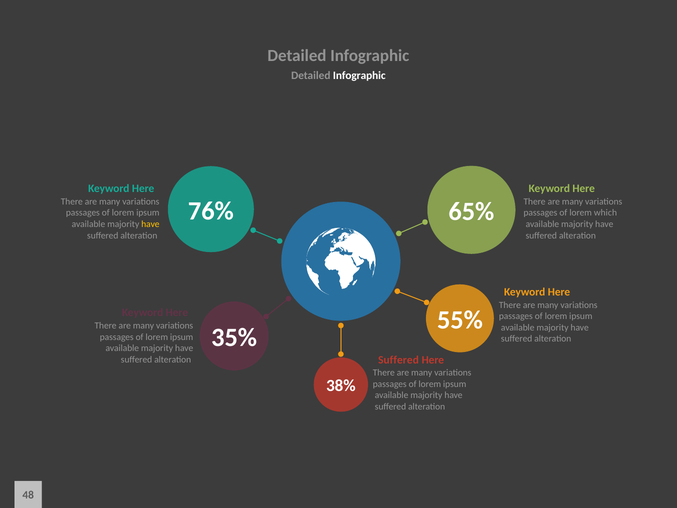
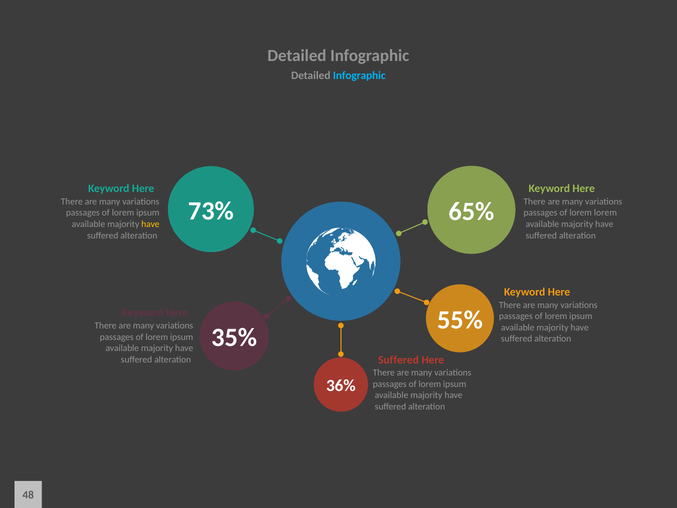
Infographic at (359, 76) colour: white -> light blue
76%: 76% -> 73%
lorem which: which -> lorem
38%: 38% -> 36%
